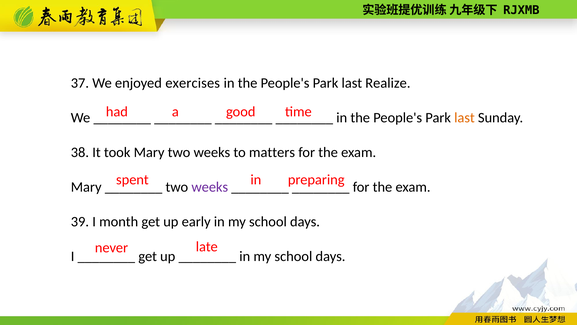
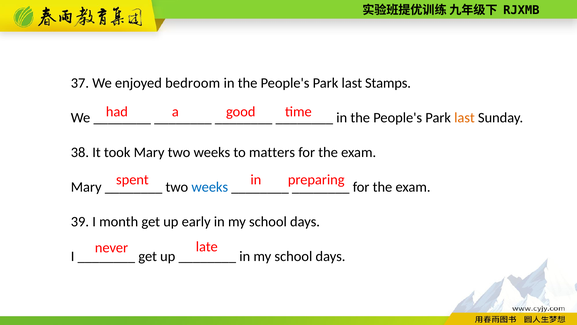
exercises: exercises -> bedroom
Realize: Realize -> Stamps
weeks at (210, 187) colour: purple -> blue
